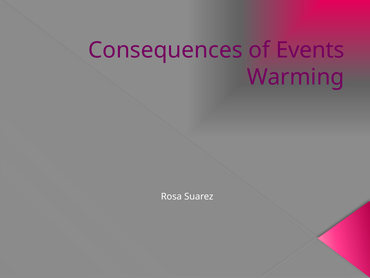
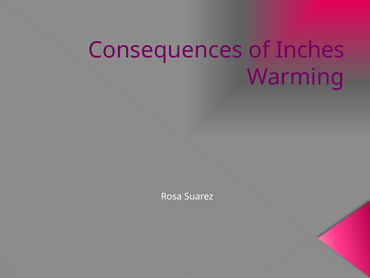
Events: Events -> Inches
